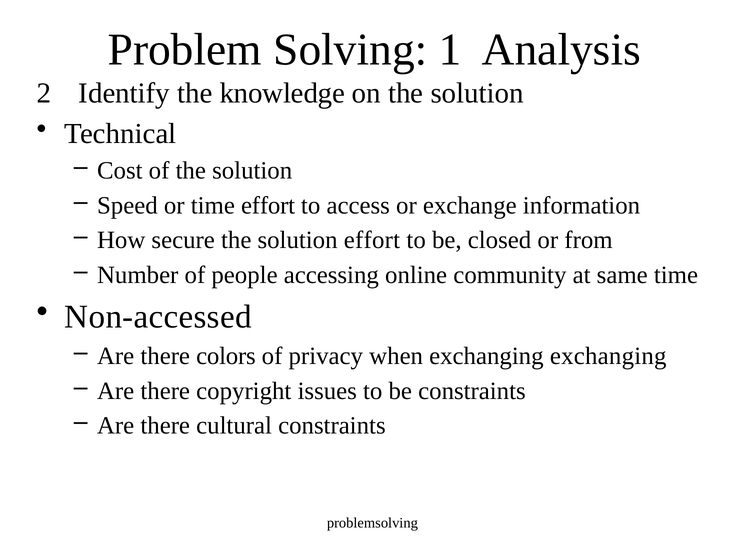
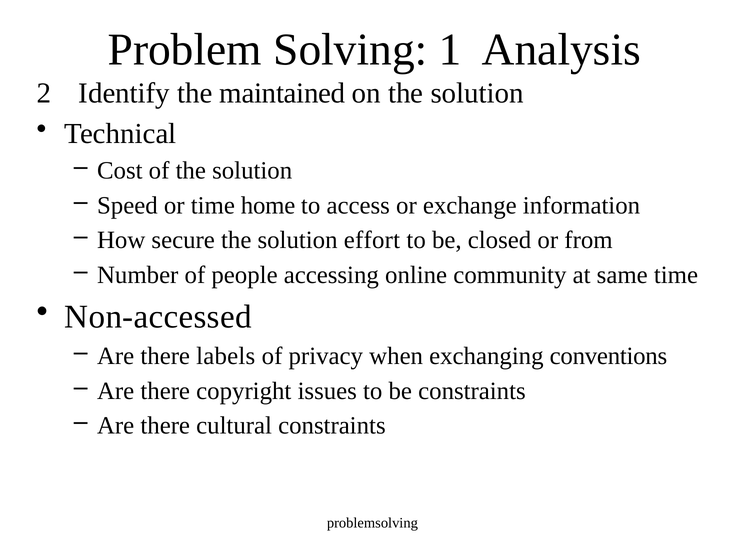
knowledge: knowledge -> maintained
time effort: effort -> home
colors: colors -> labels
exchanging exchanging: exchanging -> conventions
